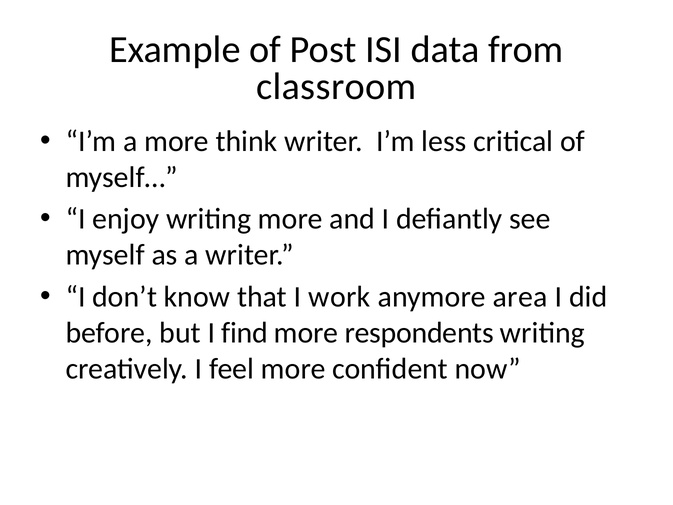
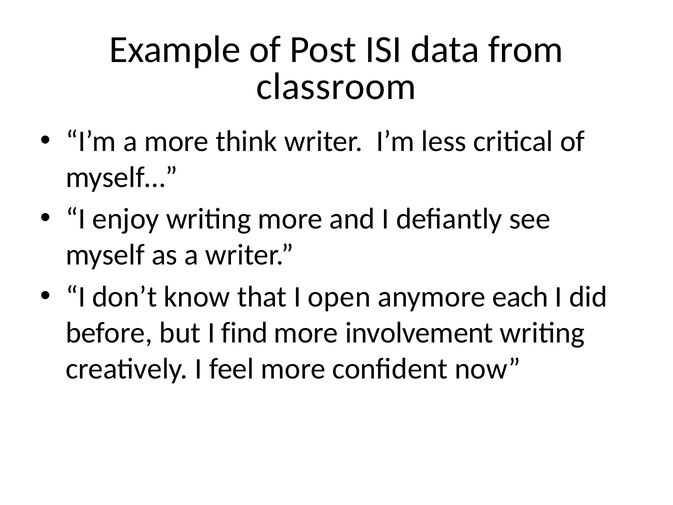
work: work -> open
area: area -> each
respondents: respondents -> involvement
